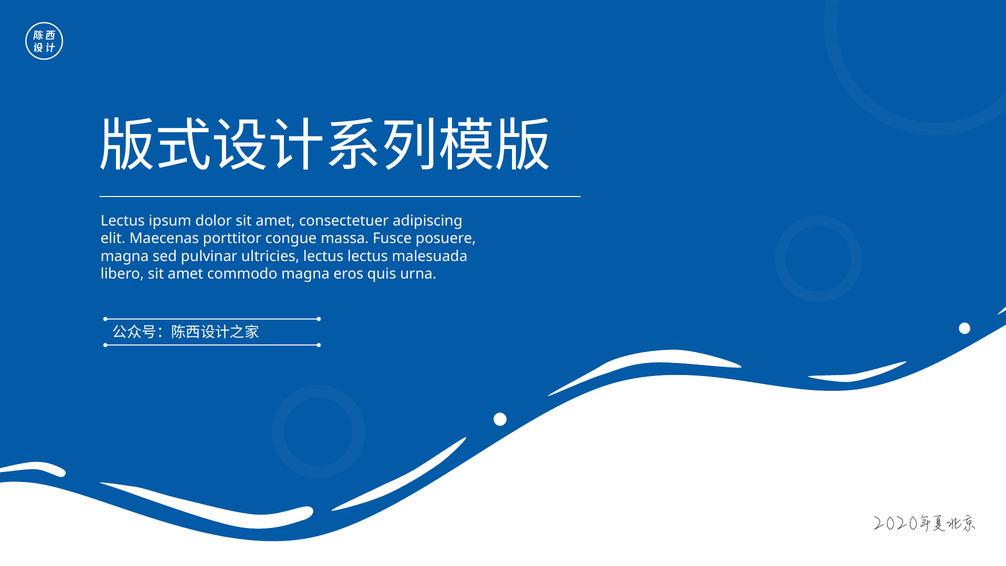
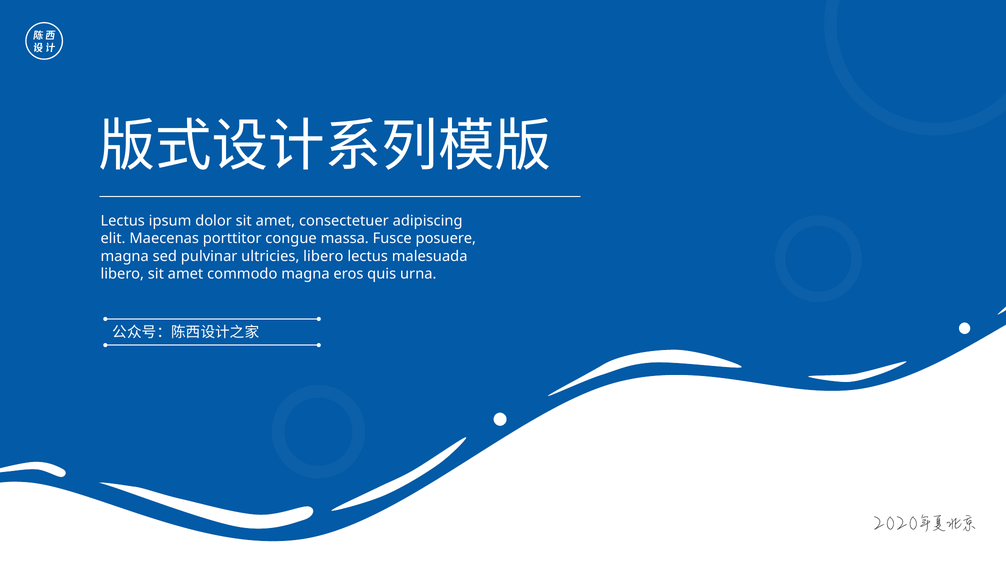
ultricies lectus: lectus -> libero
